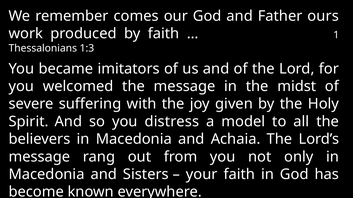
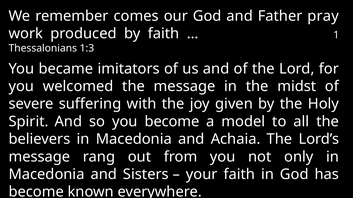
ours: ours -> pray
you distress: distress -> become
